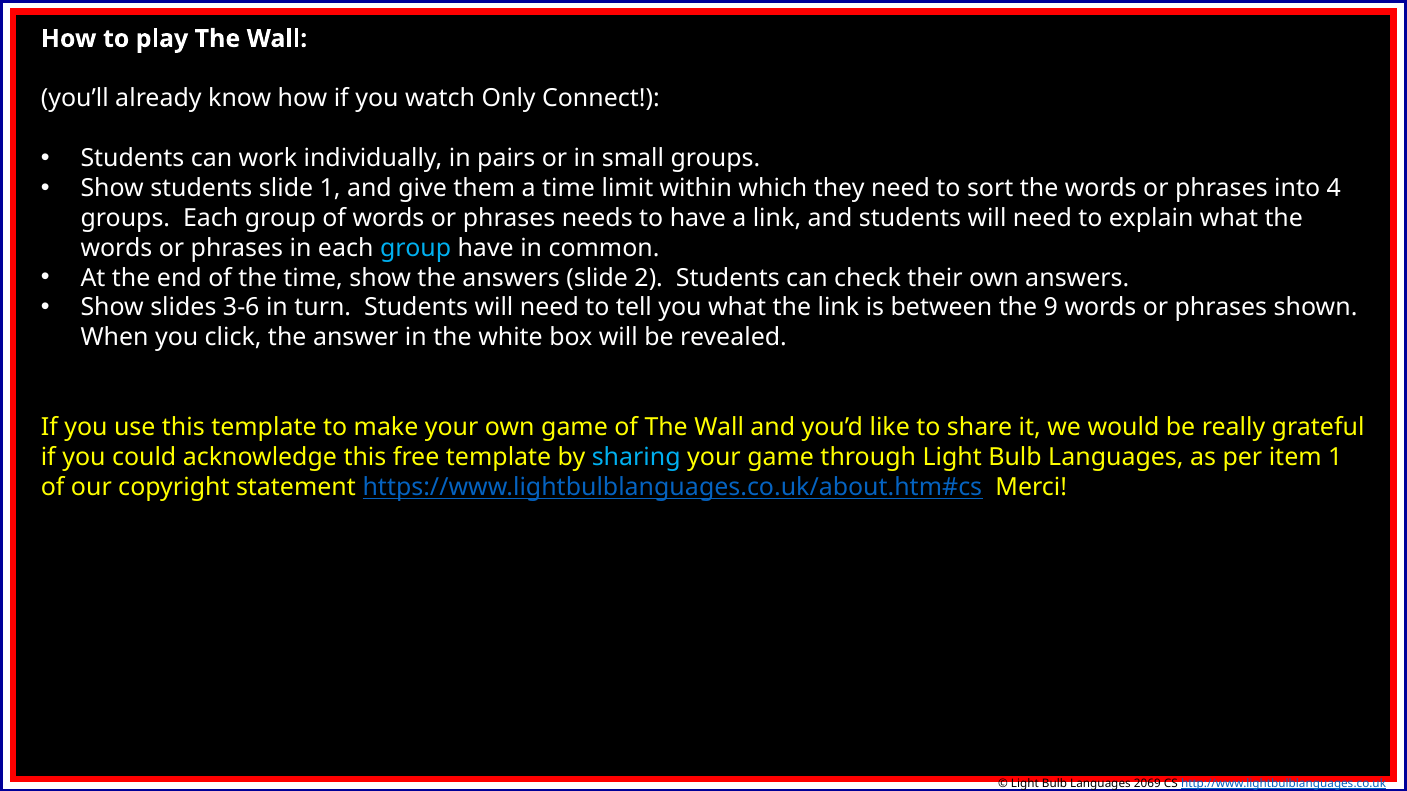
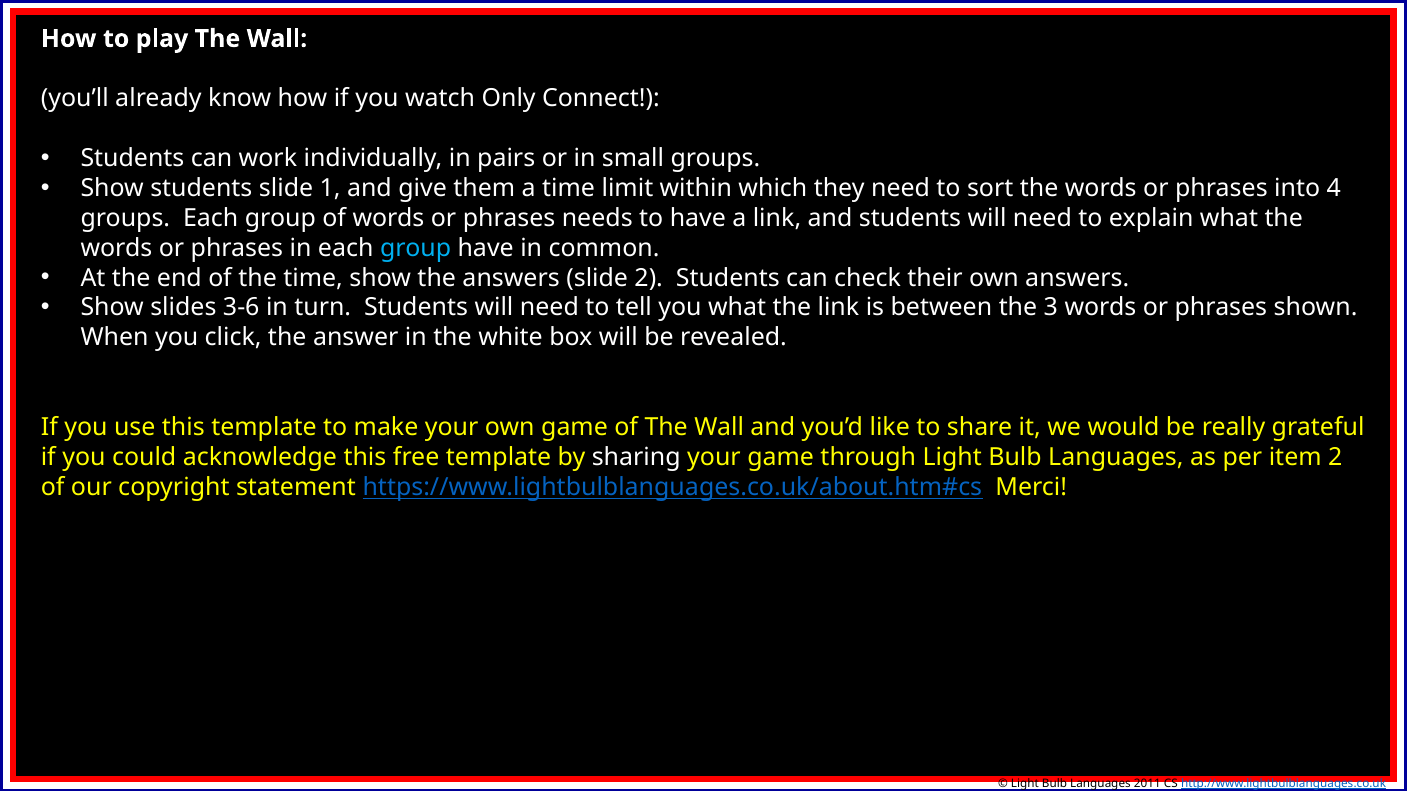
9: 9 -> 3
sharing colour: light blue -> white
item 1: 1 -> 2
2069: 2069 -> 2011
